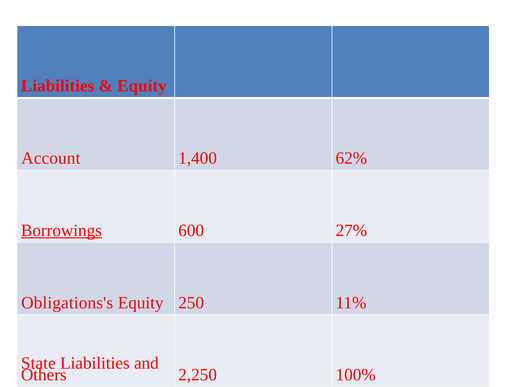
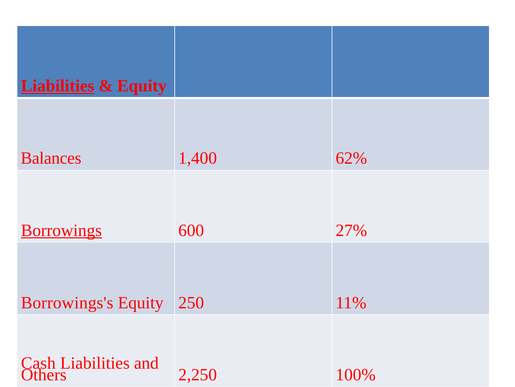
Liabilities at (58, 86) underline: none -> present
Account: Account -> Balances
Obligations's: Obligations's -> Borrowings's
State: State -> Cash
